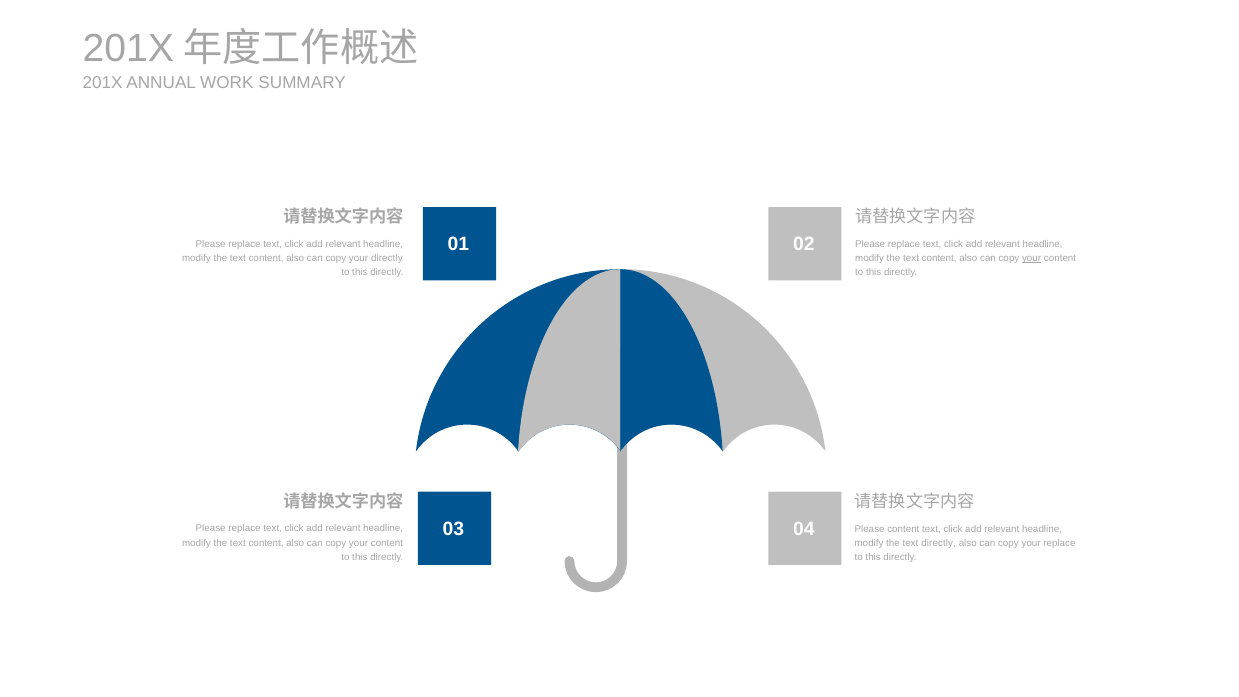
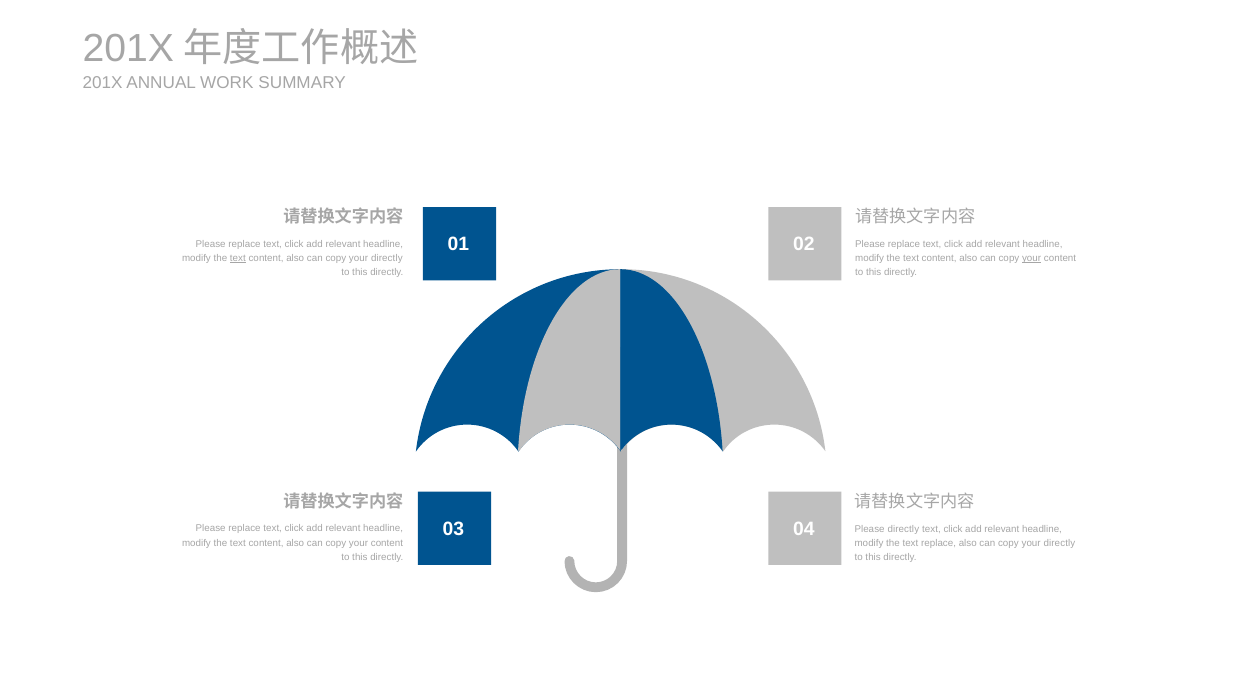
text at (238, 258) underline: none -> present
Please content: content -> directly
text directly: directly -> replace
replace at (1059, 543): replace -> directly
